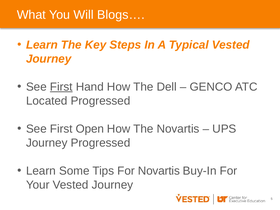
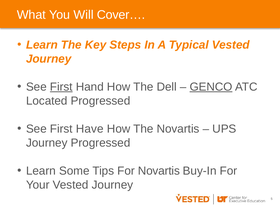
Blogs…: Blogs… -> Cover…
GENCO underline: none -> present
Open: Open -> Have
